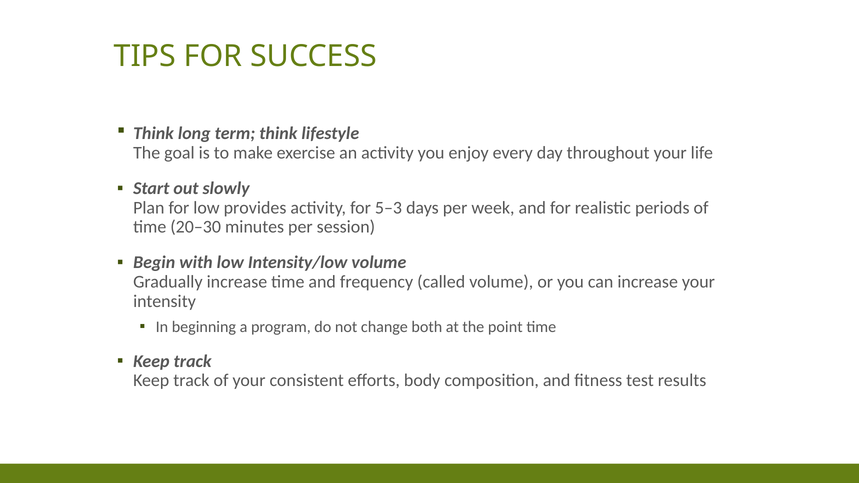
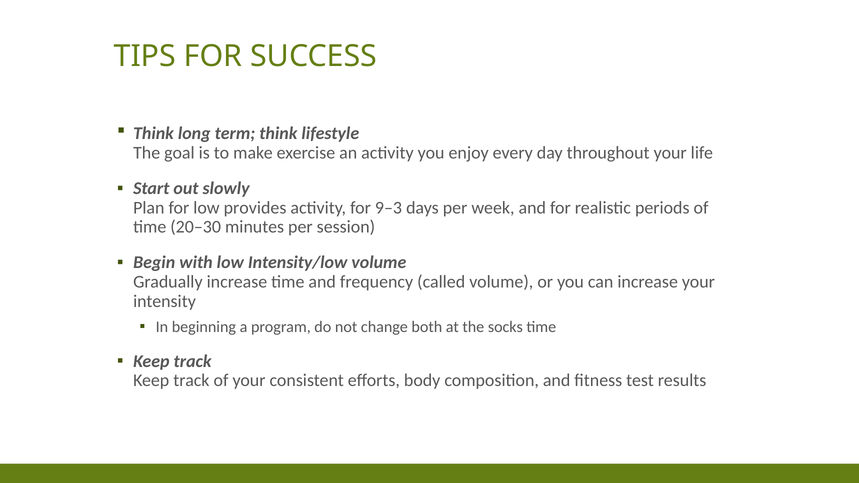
5–3: 5–3 -> 9–3
point: point -> socks
